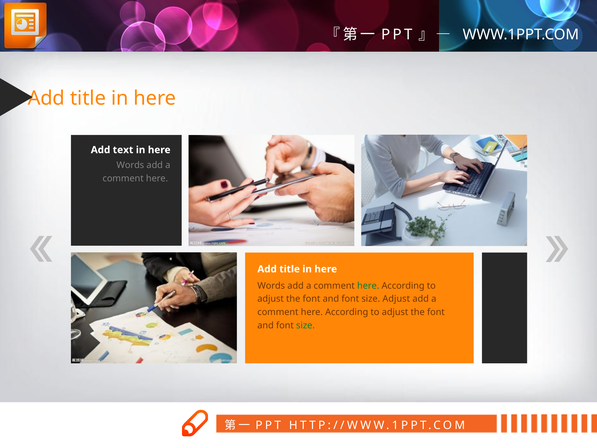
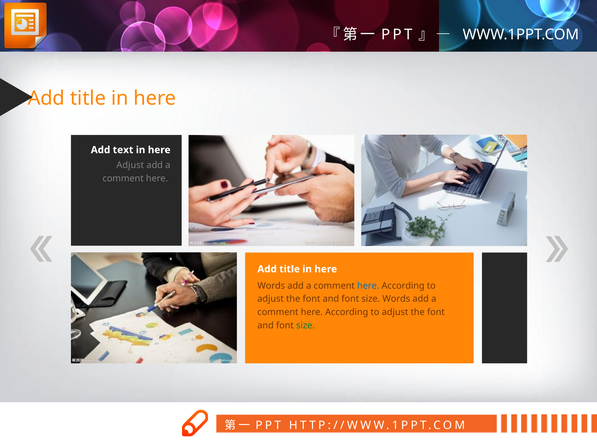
Words at (130, 165): Words -> Adjust
here at (368, 286) colour: green -> blue
size Adjust: Adjust -> Words
